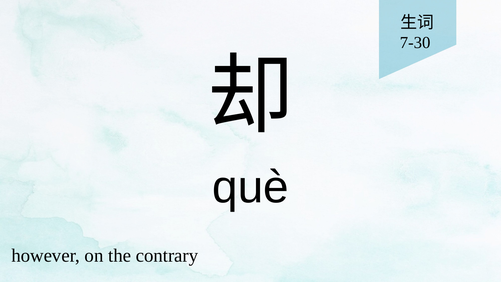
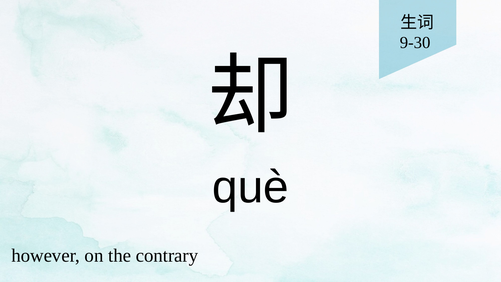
7-30: 7-30 -> 9-30
